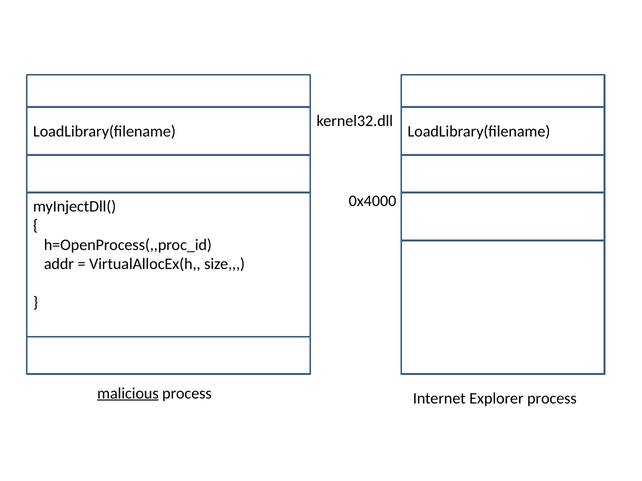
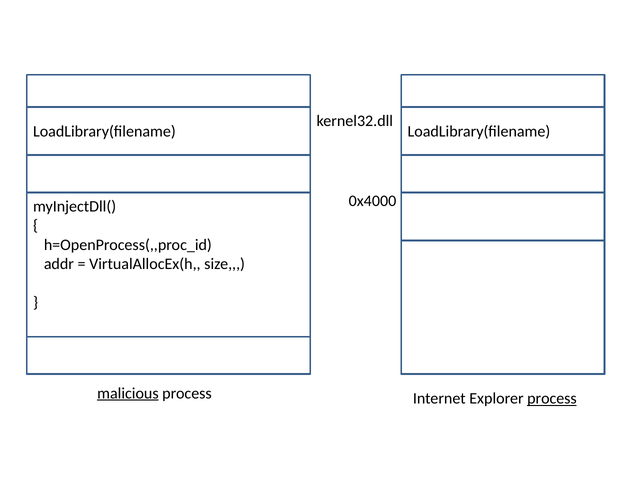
process at (552, 399) underline: none -> present
